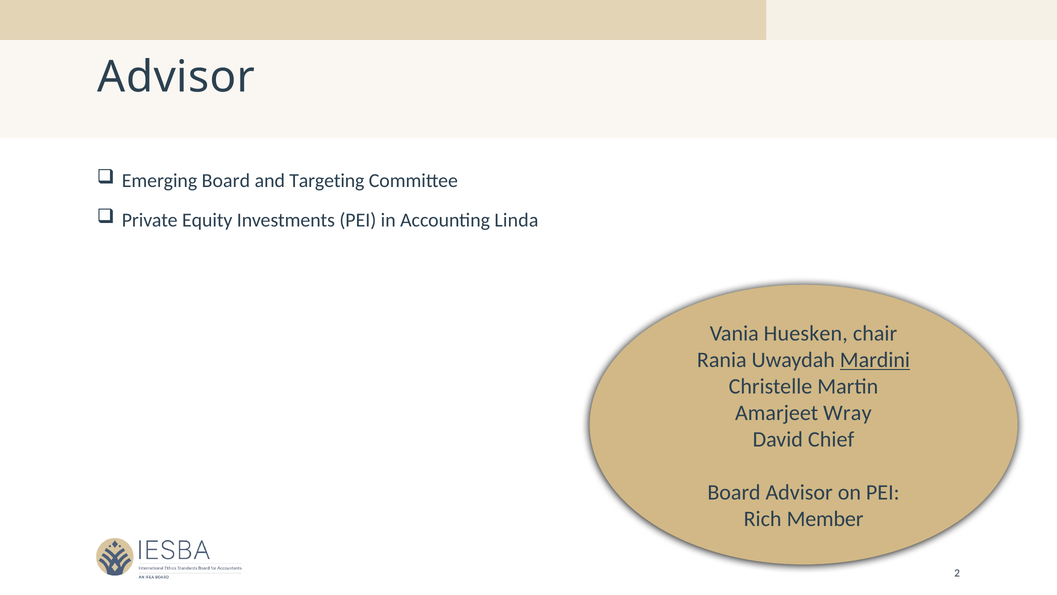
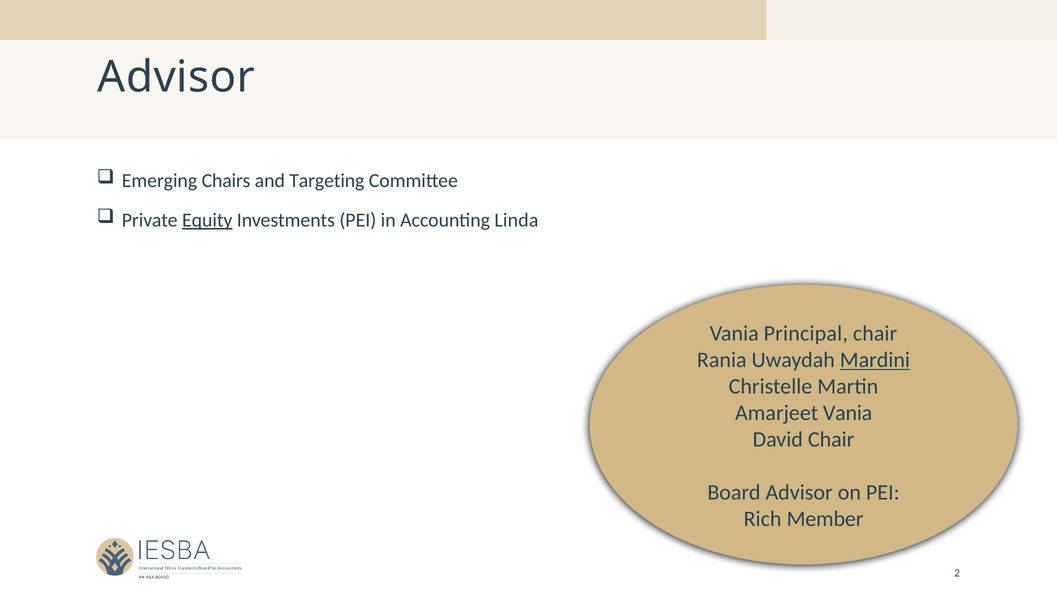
Emerging Board: Board -> Chairs
Equity underline: none -> present
Huesken: Huesken -> Principal
Amarjeet Wray: Wray -> Vania
David Chief: Chief -> Chair
